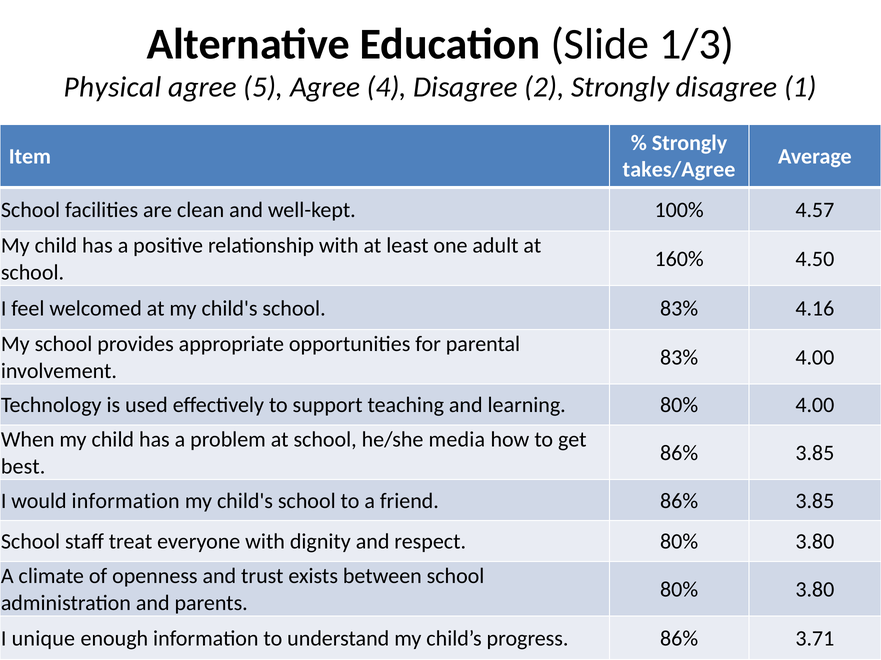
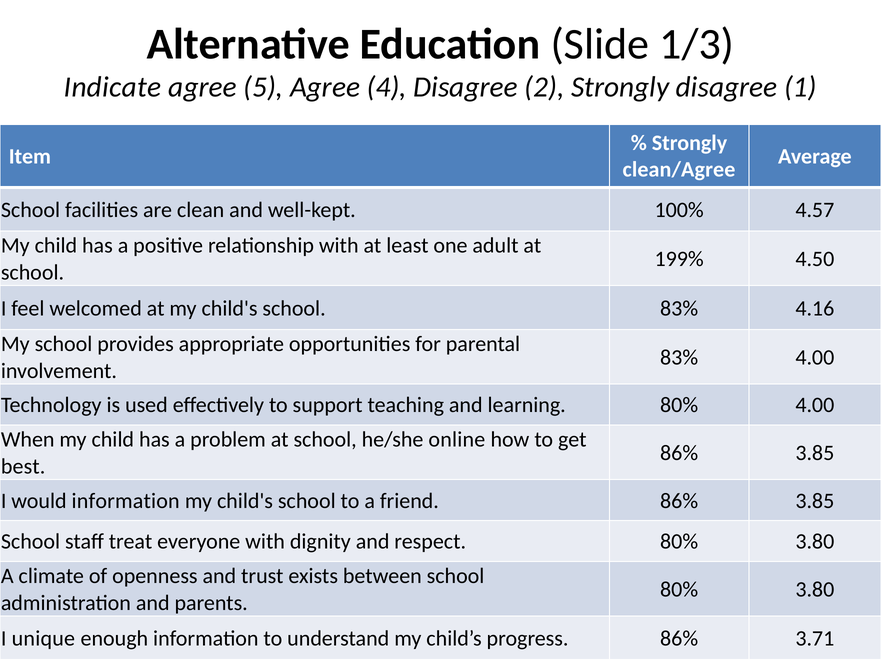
Physical: Physical -> Indicate
takes/Agree: takes/Agree -> clean/Agree
160%: 160% -> 199%
media: media -> online
